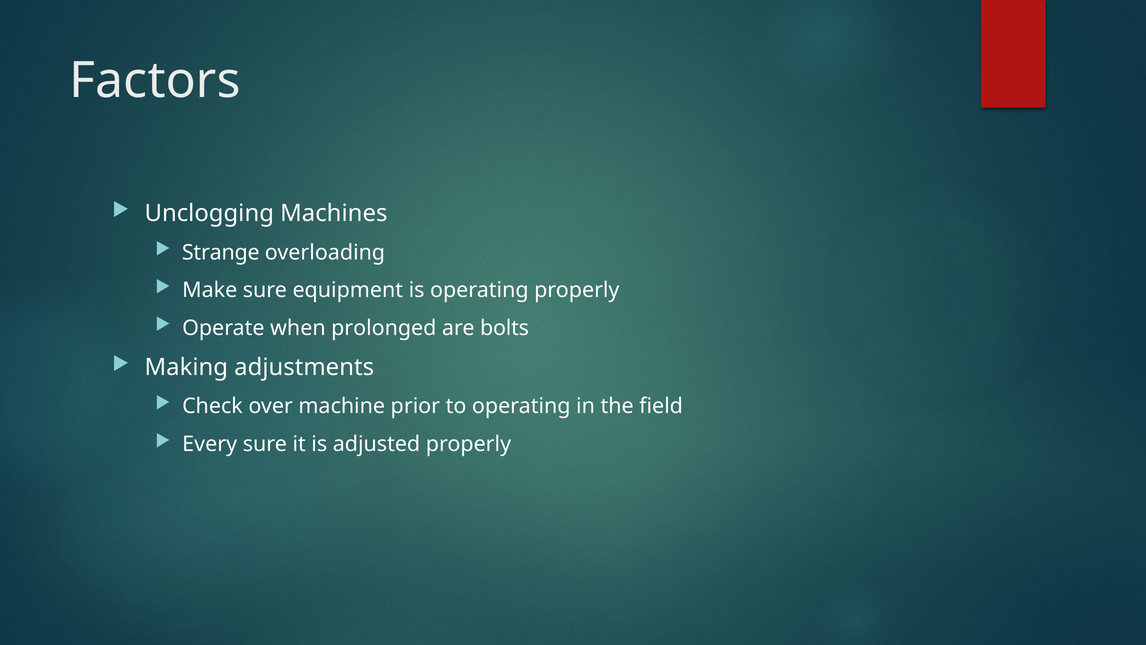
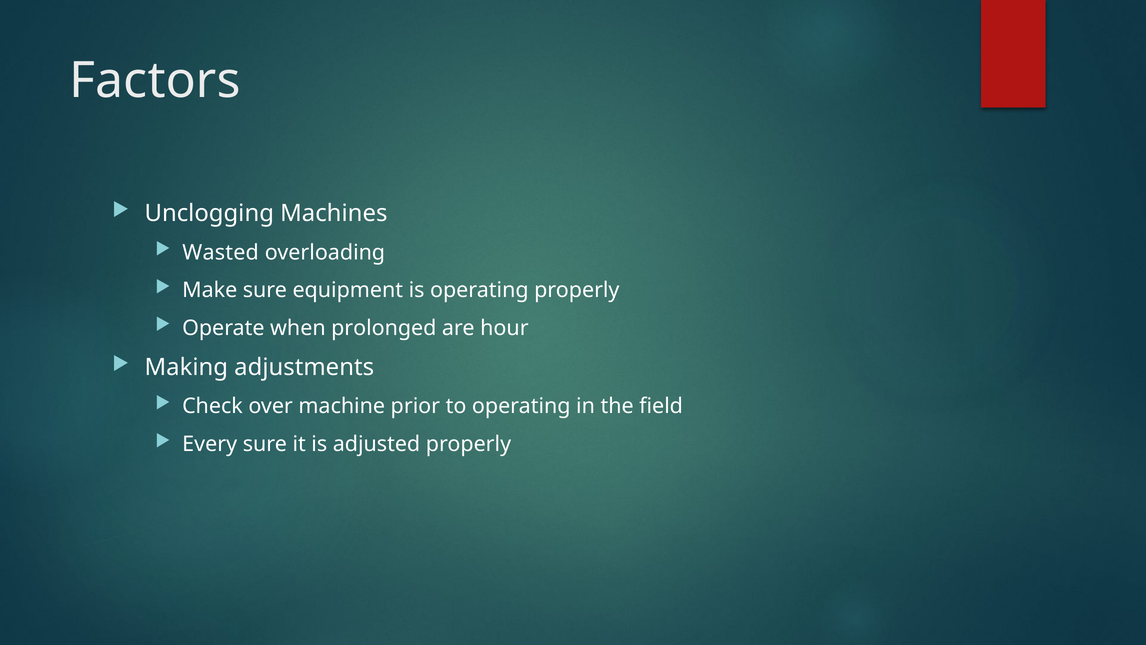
Strange: Strange -> Wasted
bolts: bolts -> hour
